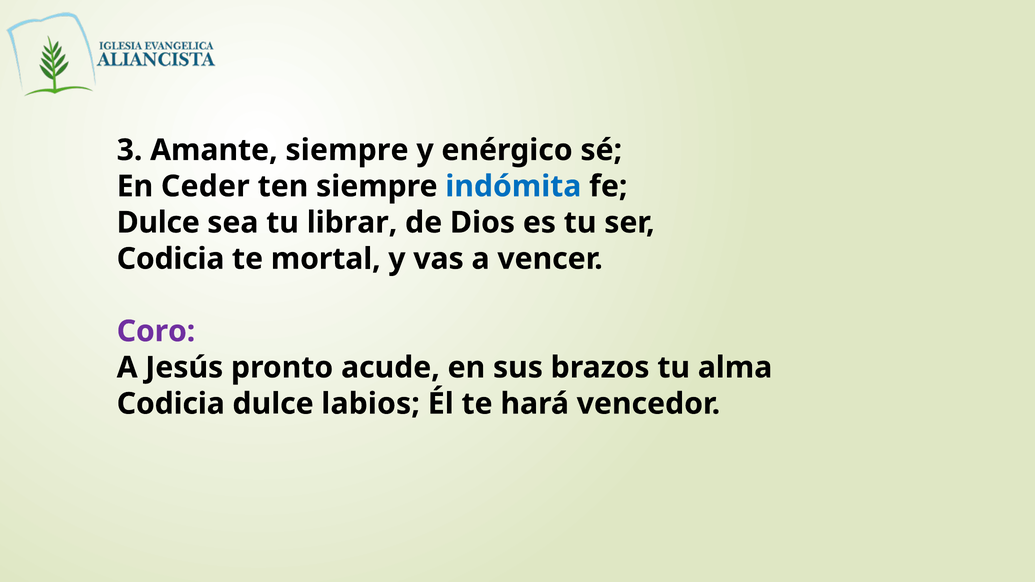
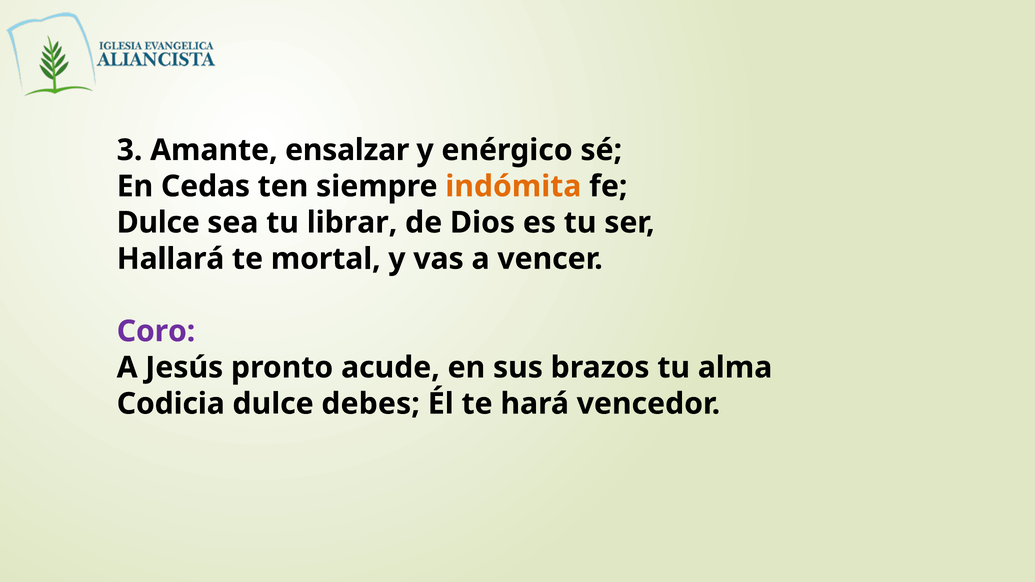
Amante siempre: siempre -> ensalzar
Ceder: Ceder -> Cedas
indómita colour: blue -> orange
Codicia at (171, 259): Codicia -> Hallará
labios: labios -> debes
